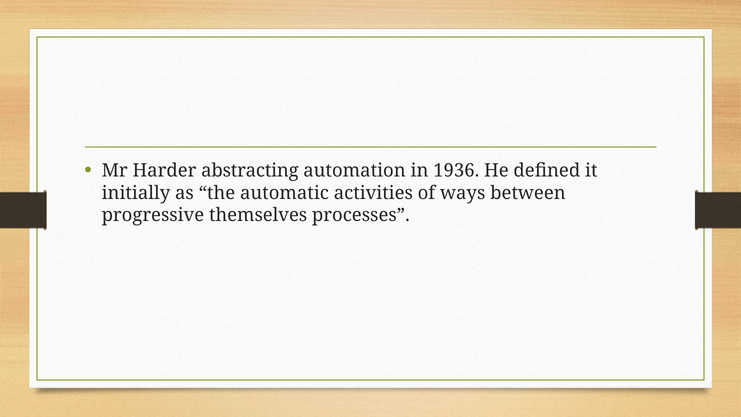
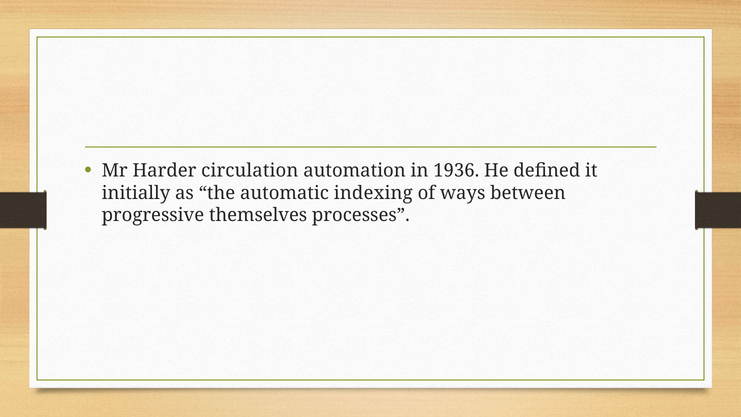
abstracting: abstracting -> circulation
activities: activities -> indexing
